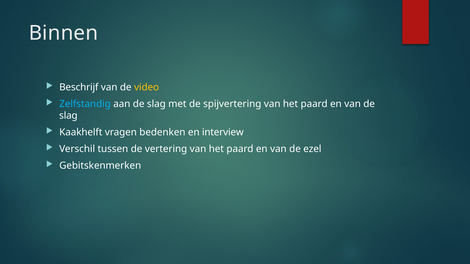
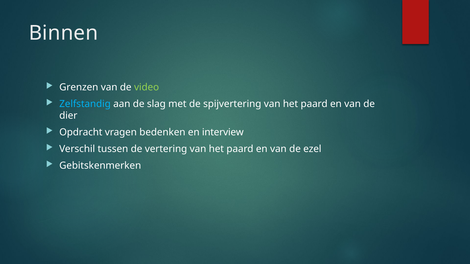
Beschrijf: Beschrijf -> Grenzen
video colour: yellow -> light green
slag at (68, 116): slag -> dier
Kaakhelft: Kaakhelft -> Opdracht
